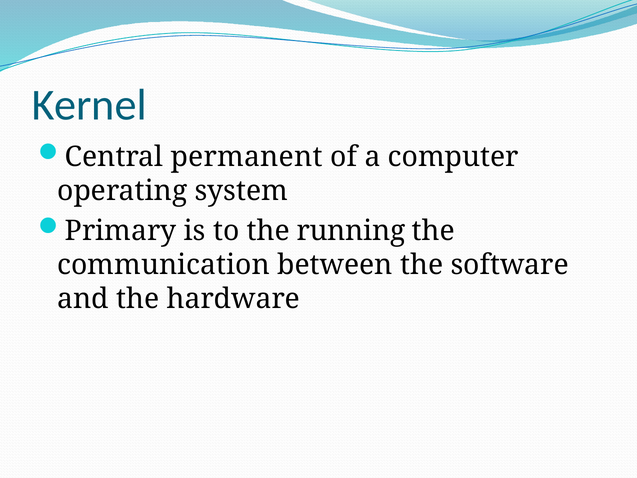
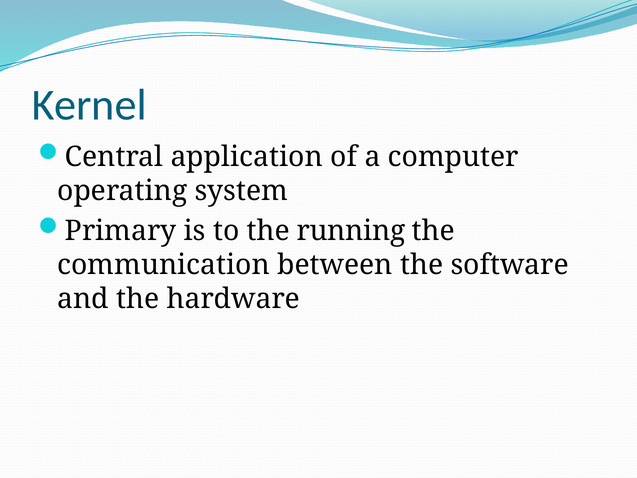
permanent: permanent -> application
